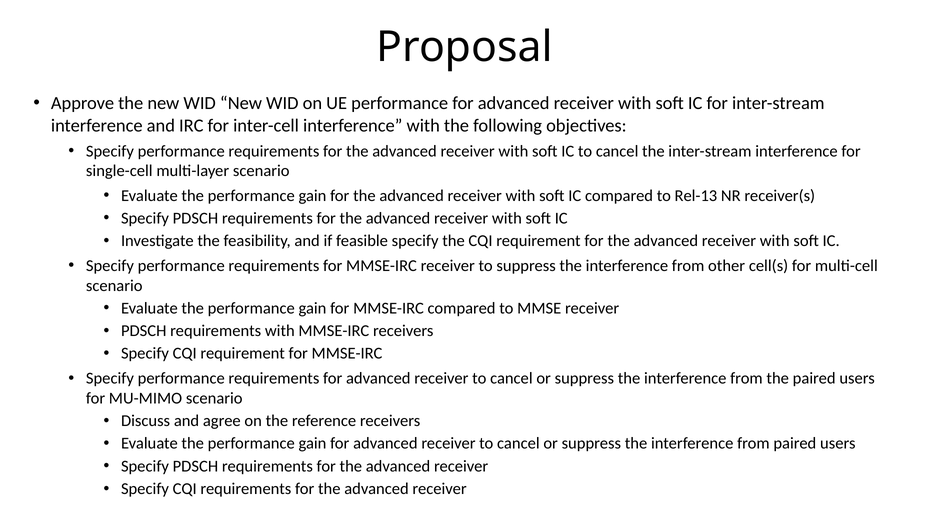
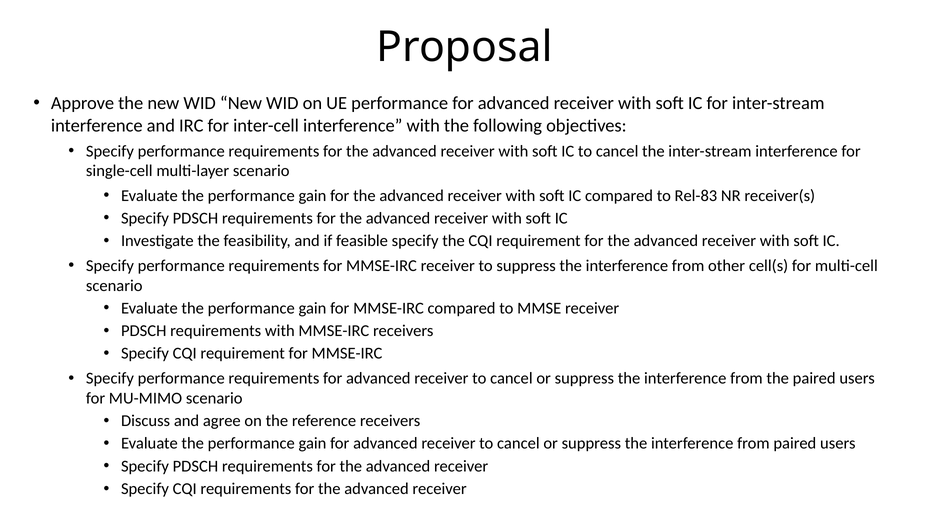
Rel-13: Rel-13 -> Rel-83
